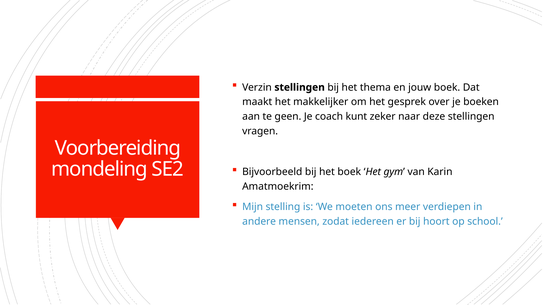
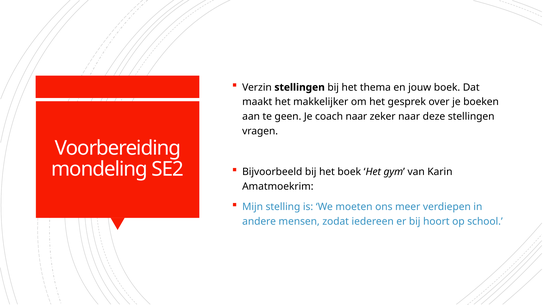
coach kunt: kunt -> naar
